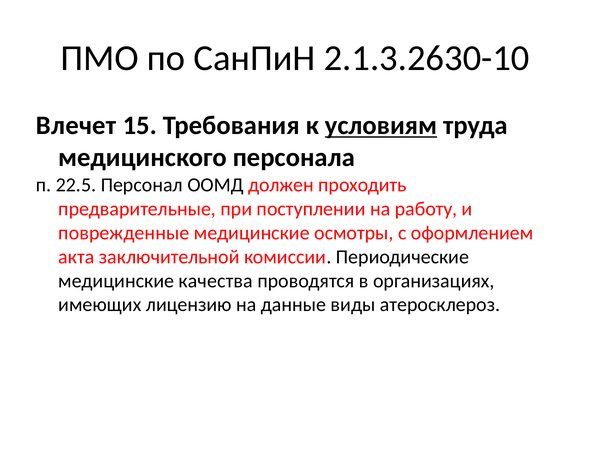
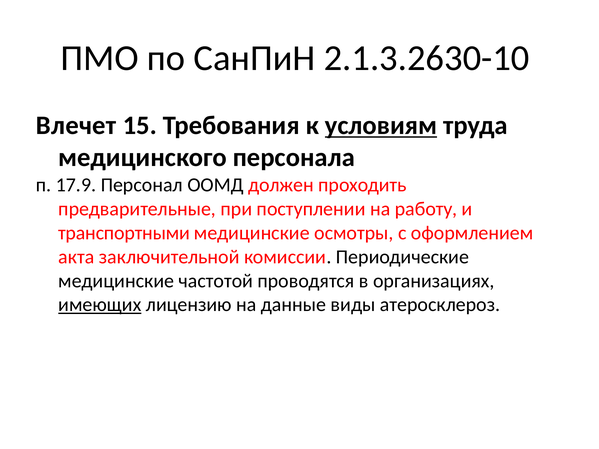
22.5: 22.5 -> 17.9
поврежденные: поврежденные -> транспортными
качества: качества -> частотой
имеющих underline: none -> present
